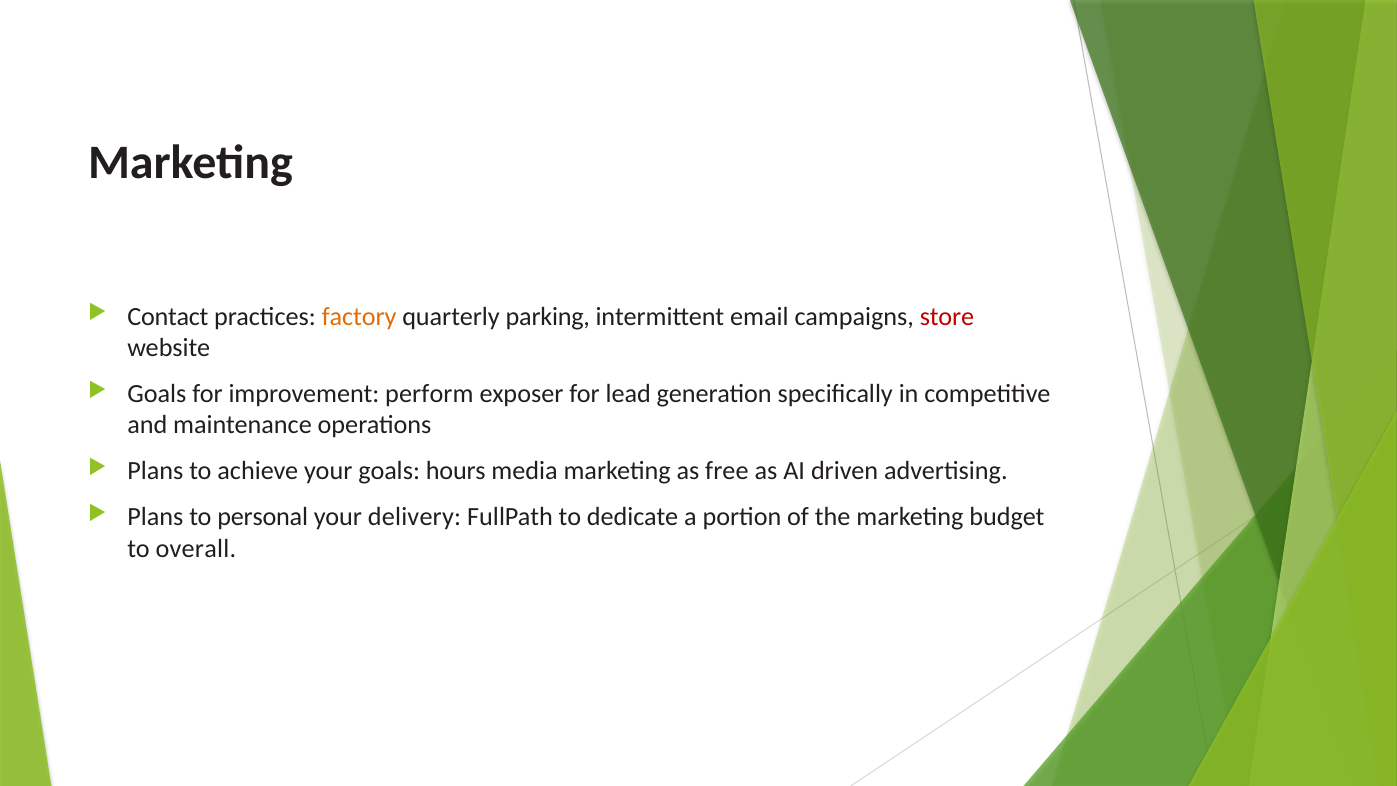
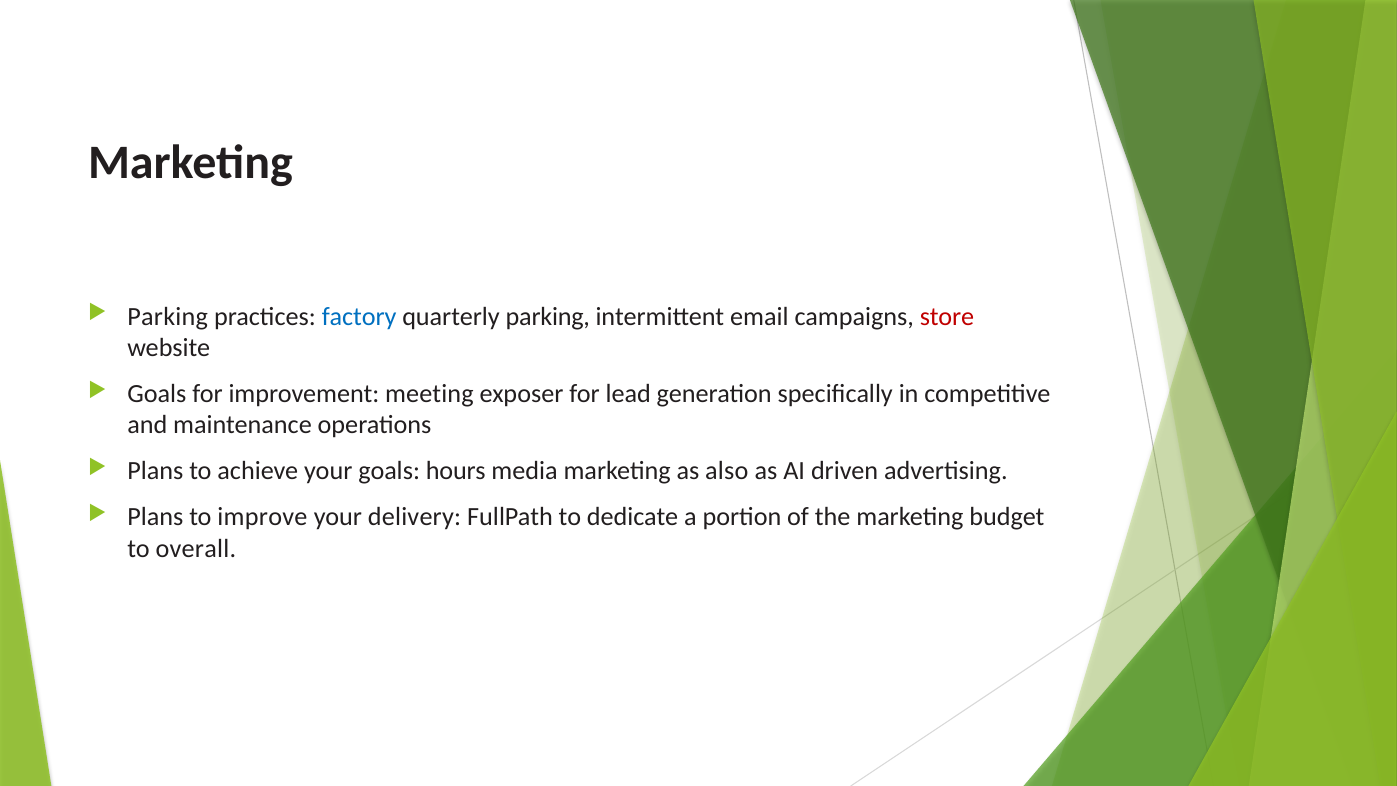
Contact at (168, 316): Contact -> Parking
factory colour: orange -> blue
perform: perform -> meeting
free: free -> also
personal: personal -> improve
